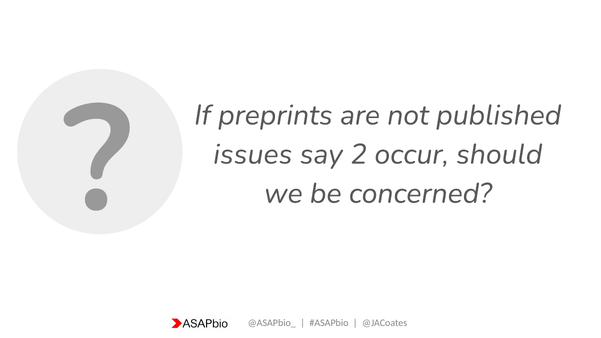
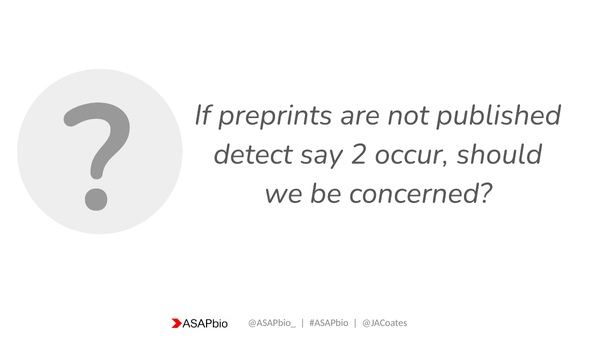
issues: issues -> detect
